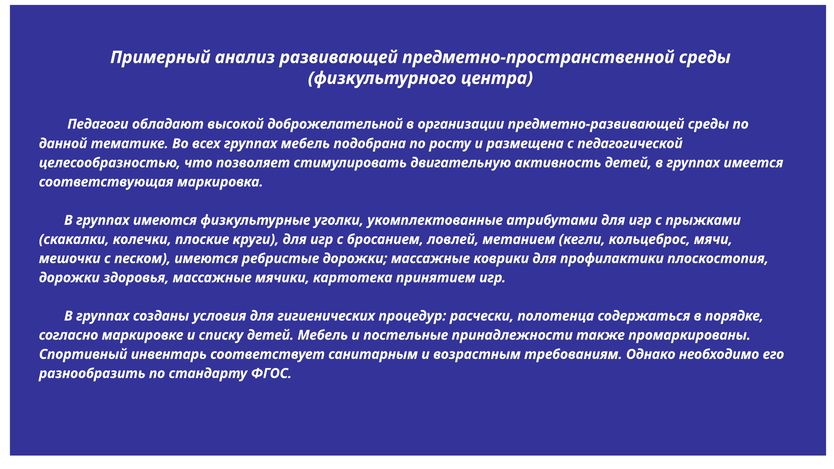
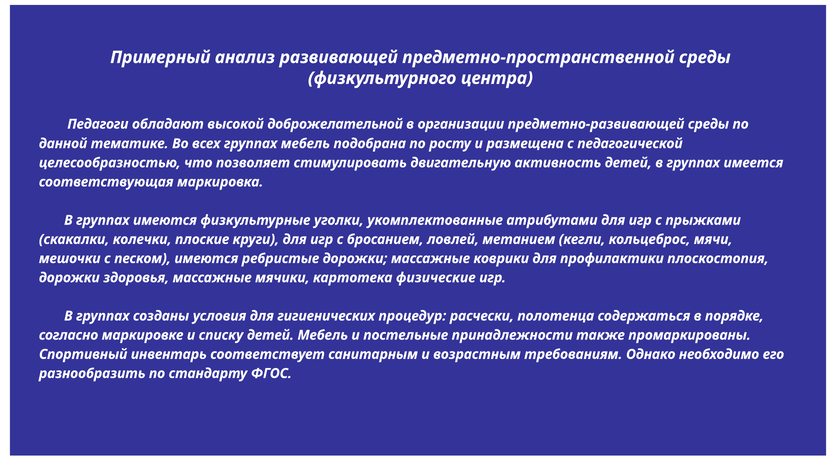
принятием: принятием -> физические
